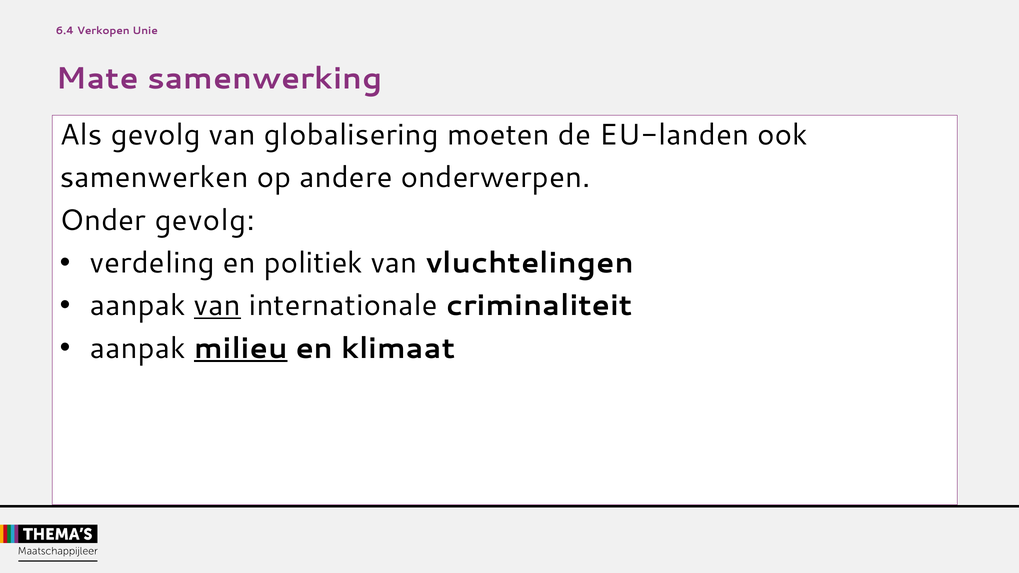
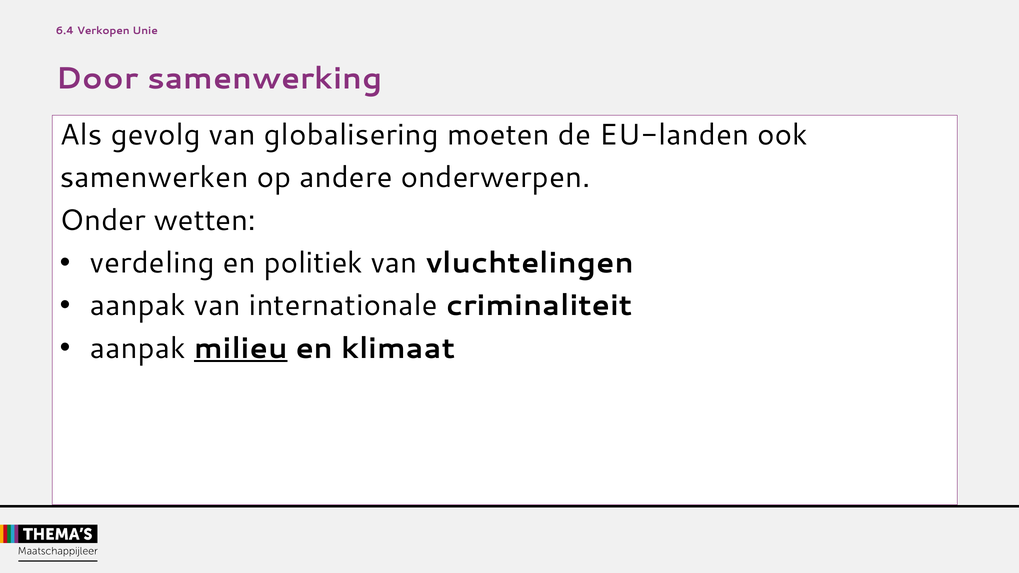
Mate: Mate -> Door
Onder gevolg: gevolg -> wetten
van at (217, 306) underline: present -> none
